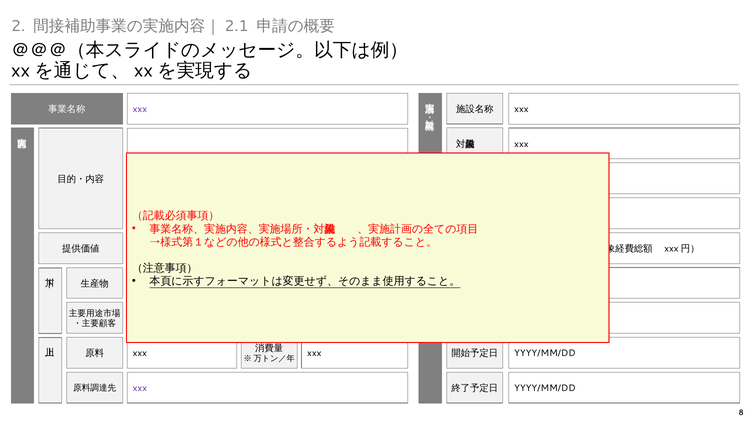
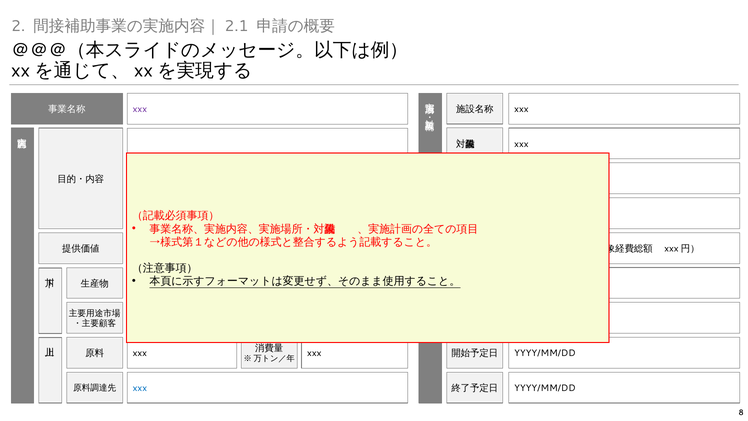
xxx at (140, 388) colour: purple -> blue
